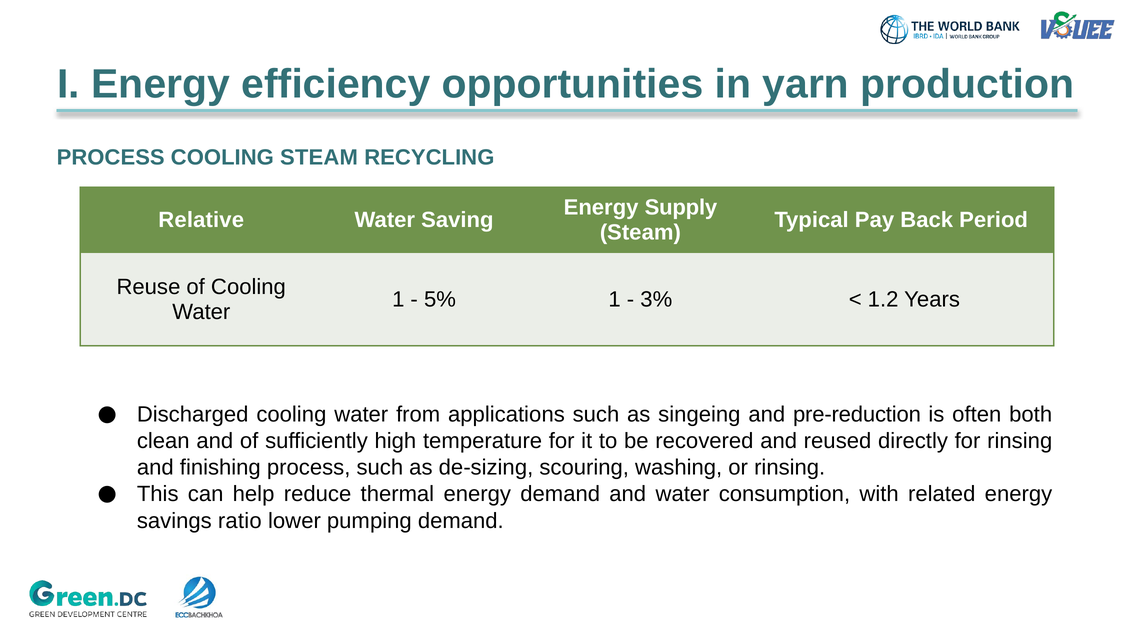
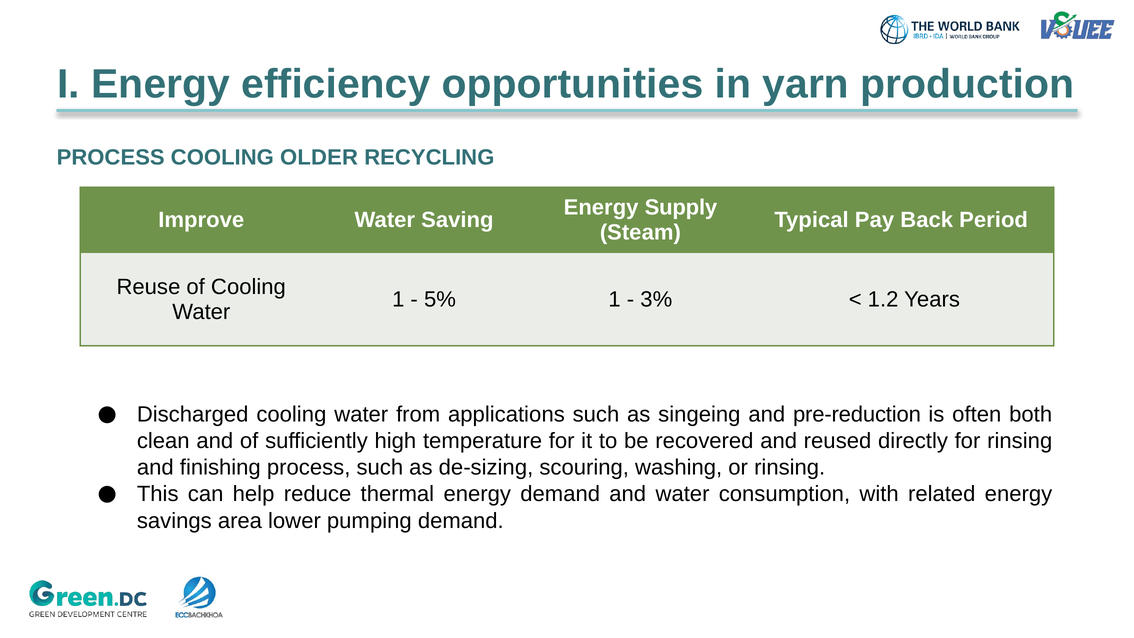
COOLING STEAM: STEAM -> OLDER
Relative: Relative -> Improve
ratio: ratio -> area
